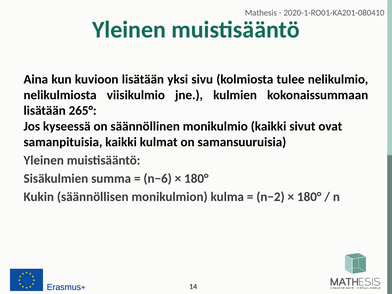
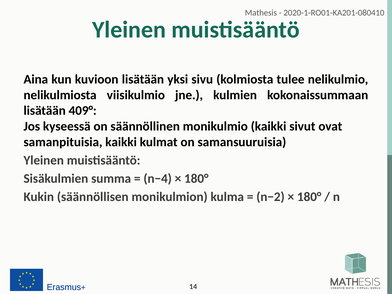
265°: 265° -> 409°
n−6: n−6 -> n−4
